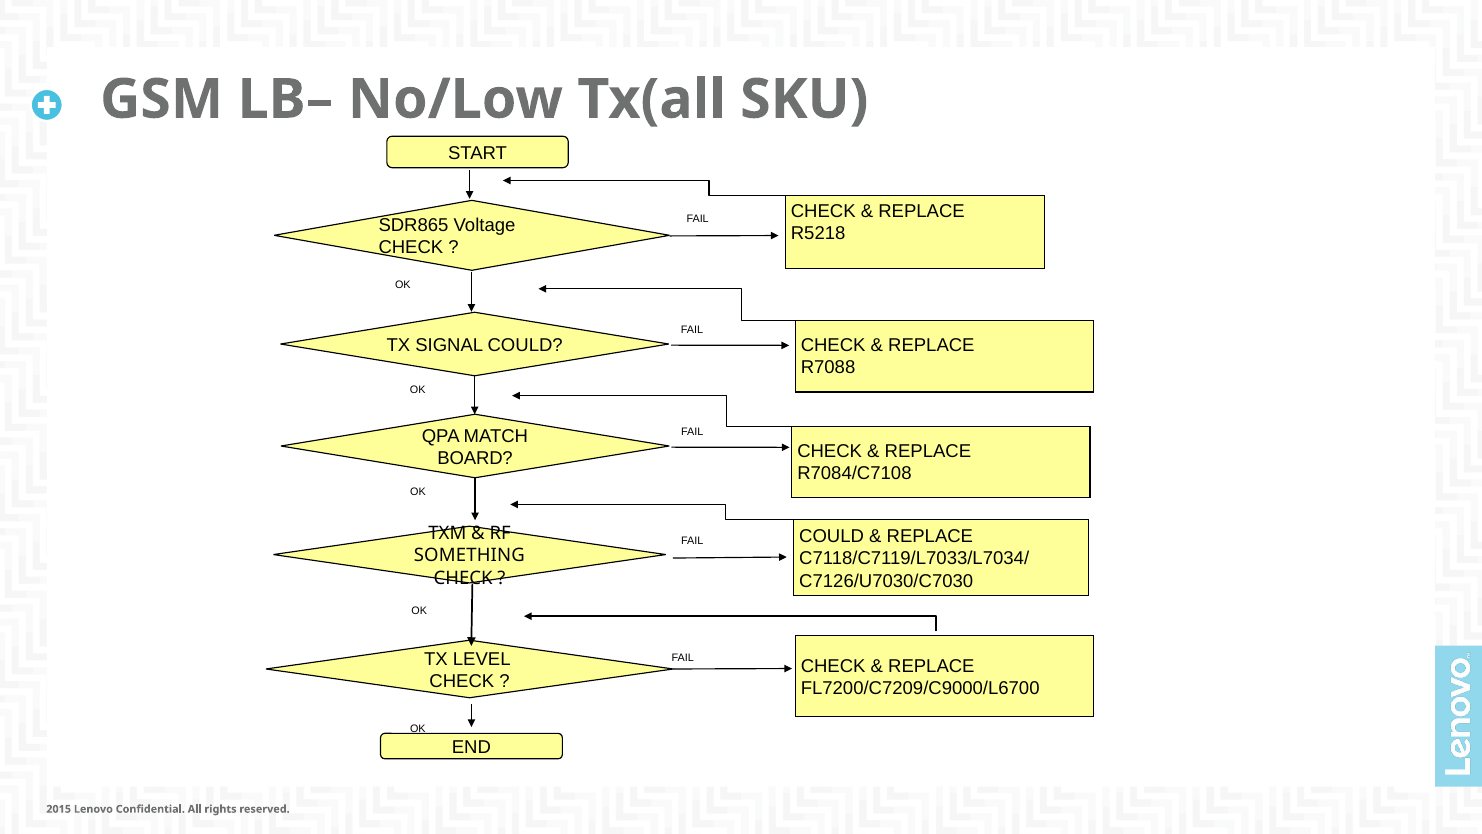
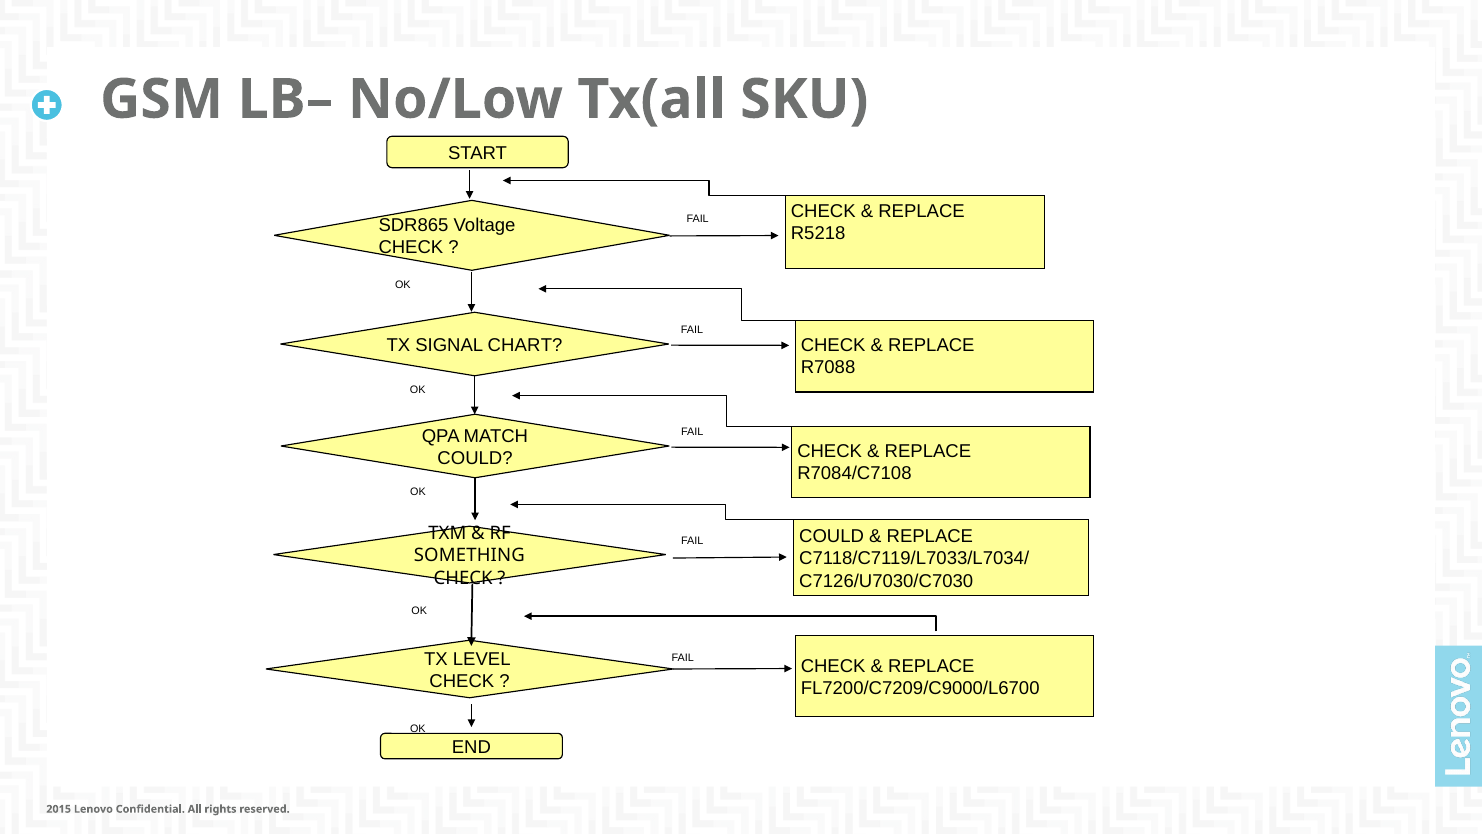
SIGNAL COULD: COULD -> CHART
BOARD at (475, 458): BOARD -> COULD
